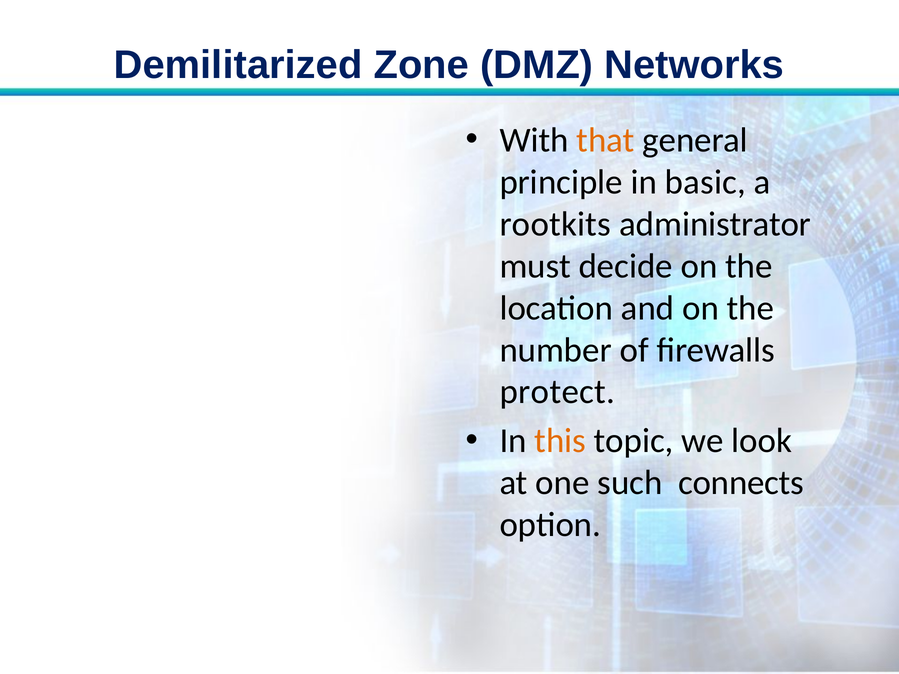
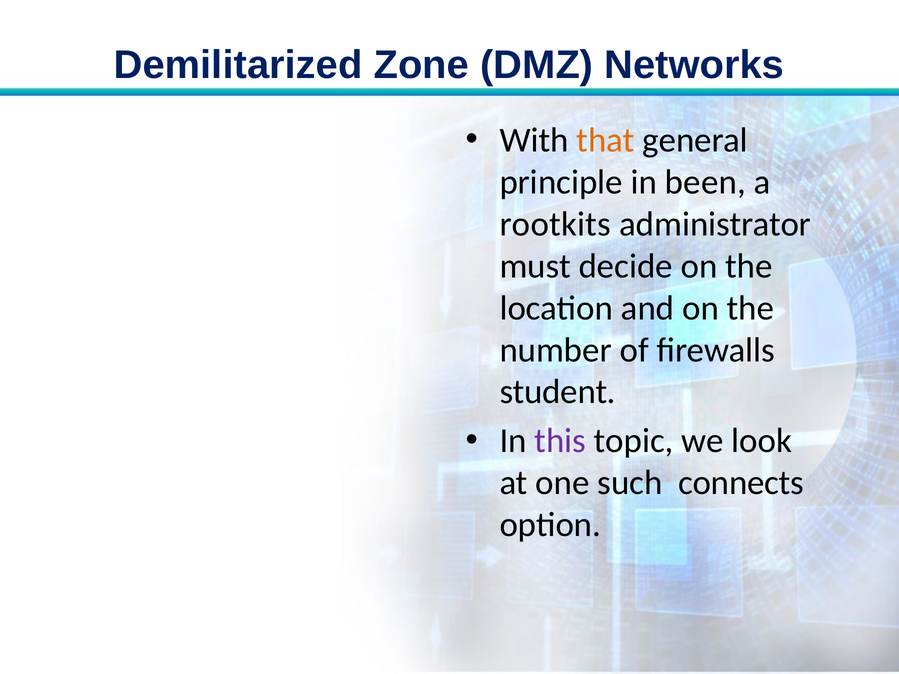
basic: basic -> been
protect: protect -> student
this colour: orange -> purple
